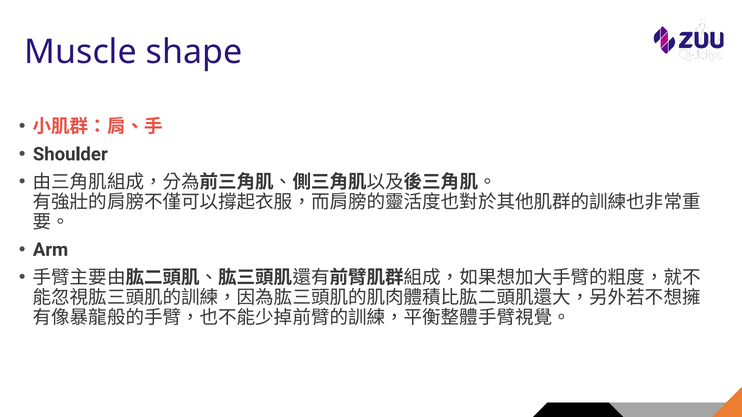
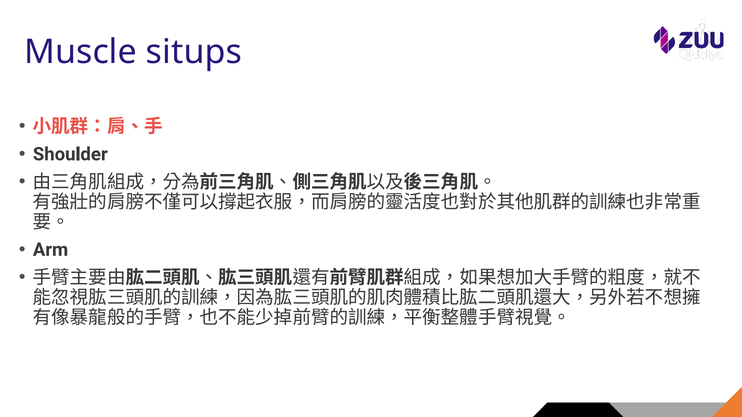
shape: shape -> situps
